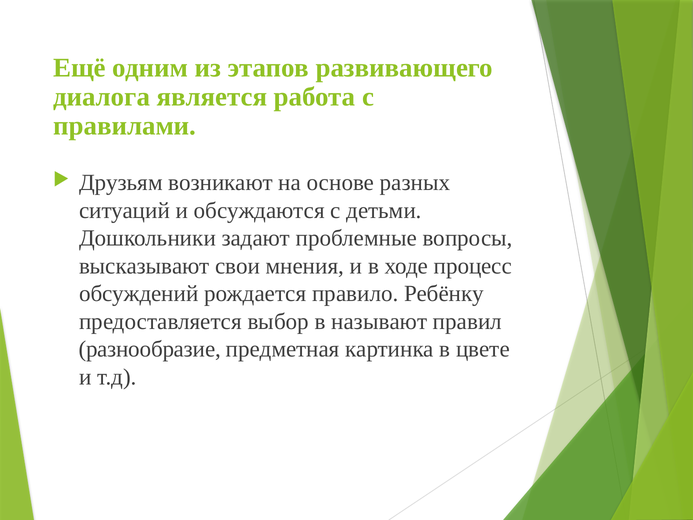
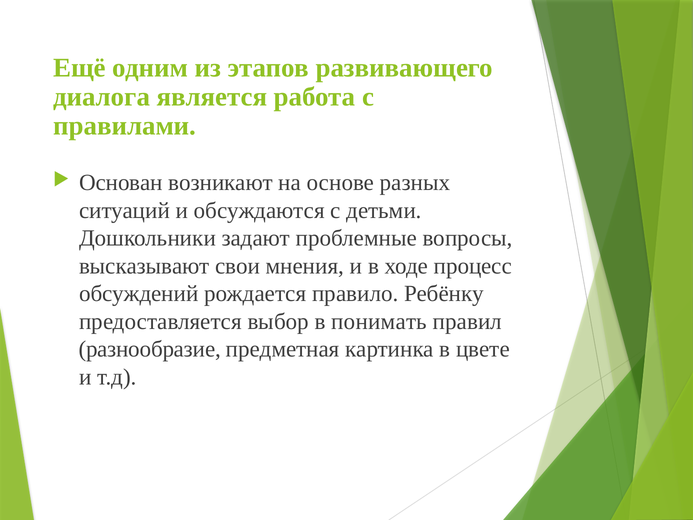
Друзьям: Друзьям -> Основан
называют: называют -> понимать
